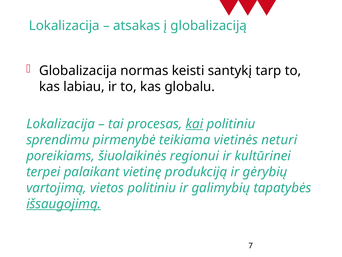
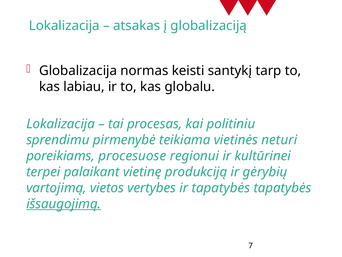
kai underline: present -> none
šiuolaikinės: šiuolaikinės -> procesuose
vietos politiniu: politiniu -> vertybes
ir galimybių: galimybių -> tapatybės
